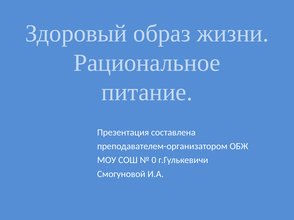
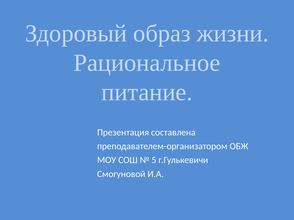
0: 0 -> 5
